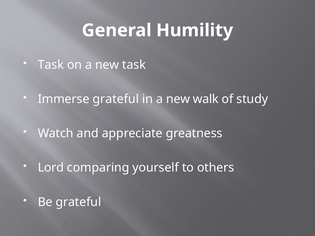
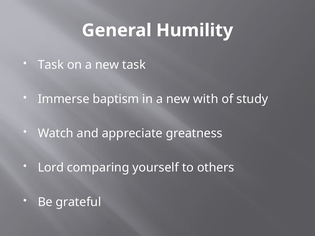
Immerse grateful: grateful -> baptism
walk: walk -> with
